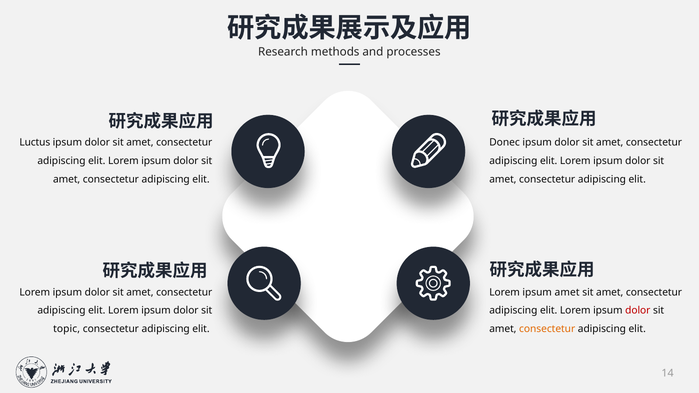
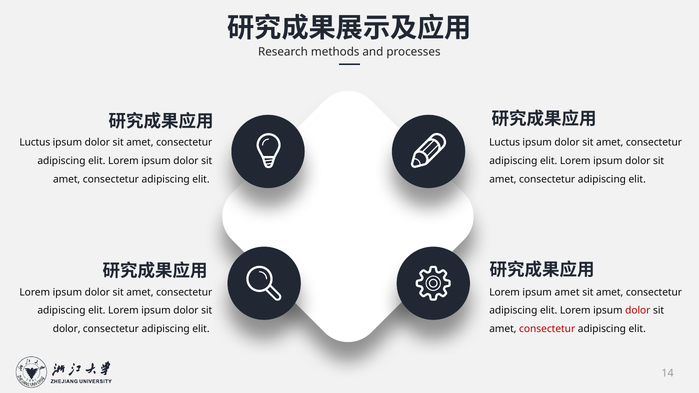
Donec at (505, 143): Donec -> Luctus
topic at (67, 329): topic -> dolor
consectetur at (547, 329) colour: orange -> red
